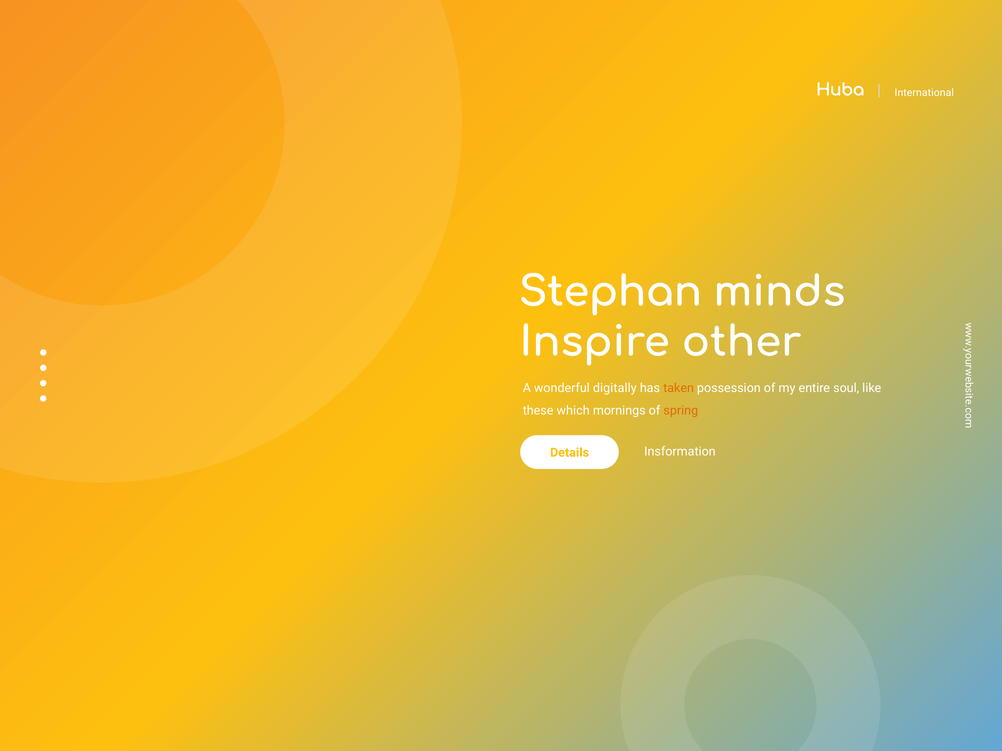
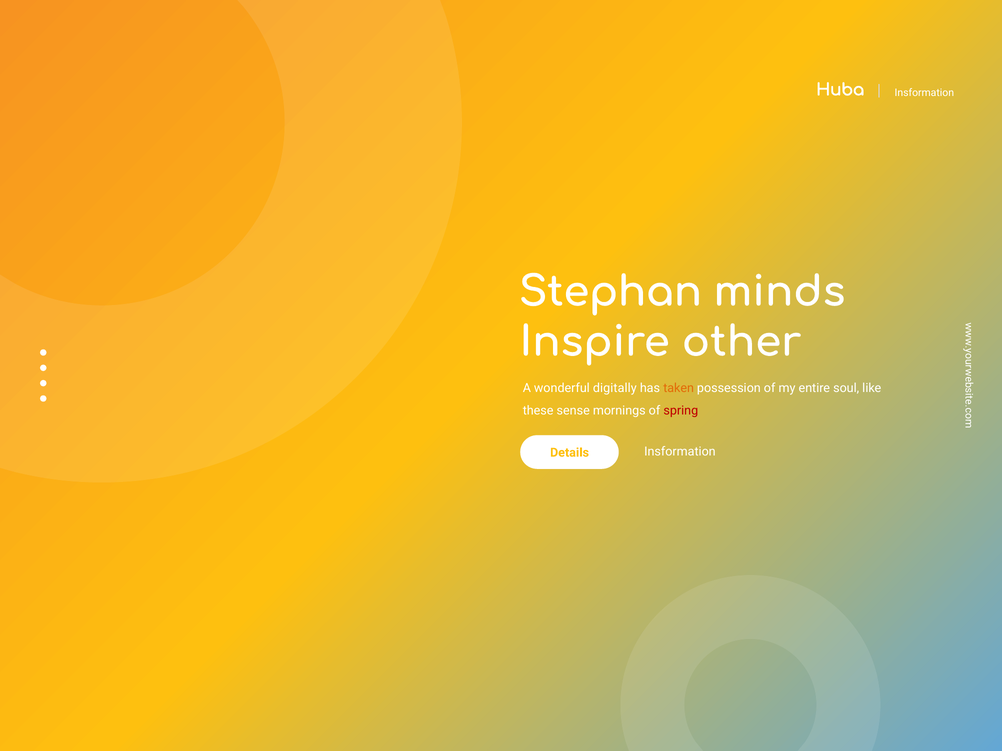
International at (924, 93): International -> Insformation
which: which -> sense
spring colour: orange -> red
